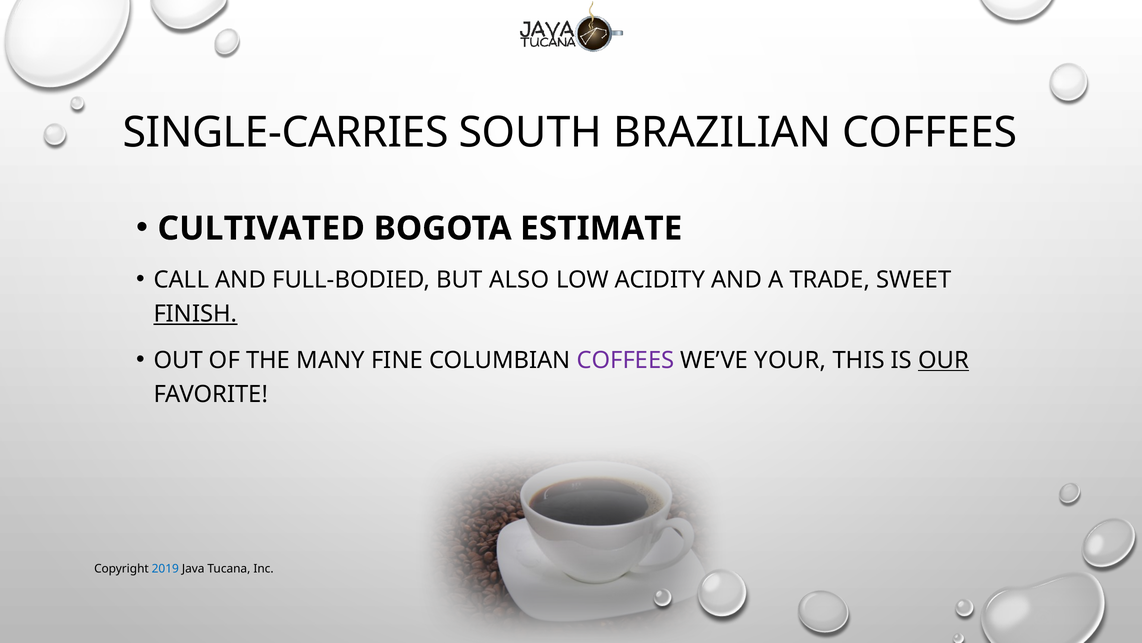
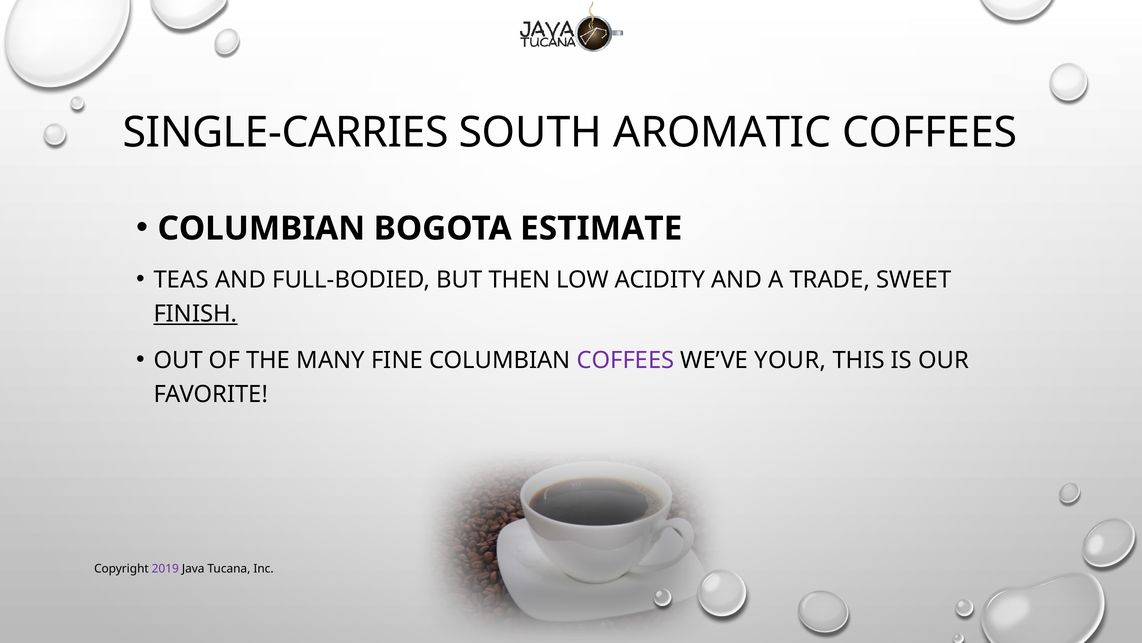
BRAZILIAN: BRAZILIAN -> AROMATIC
CULTIVATED at (261, 228): CULTIVATED -> COLUMBIAN
CALL: CALL -> TEAS
ALSO: ALSO -> THEN
OUR underline: present -> none
2019 colour: blue -> purple
